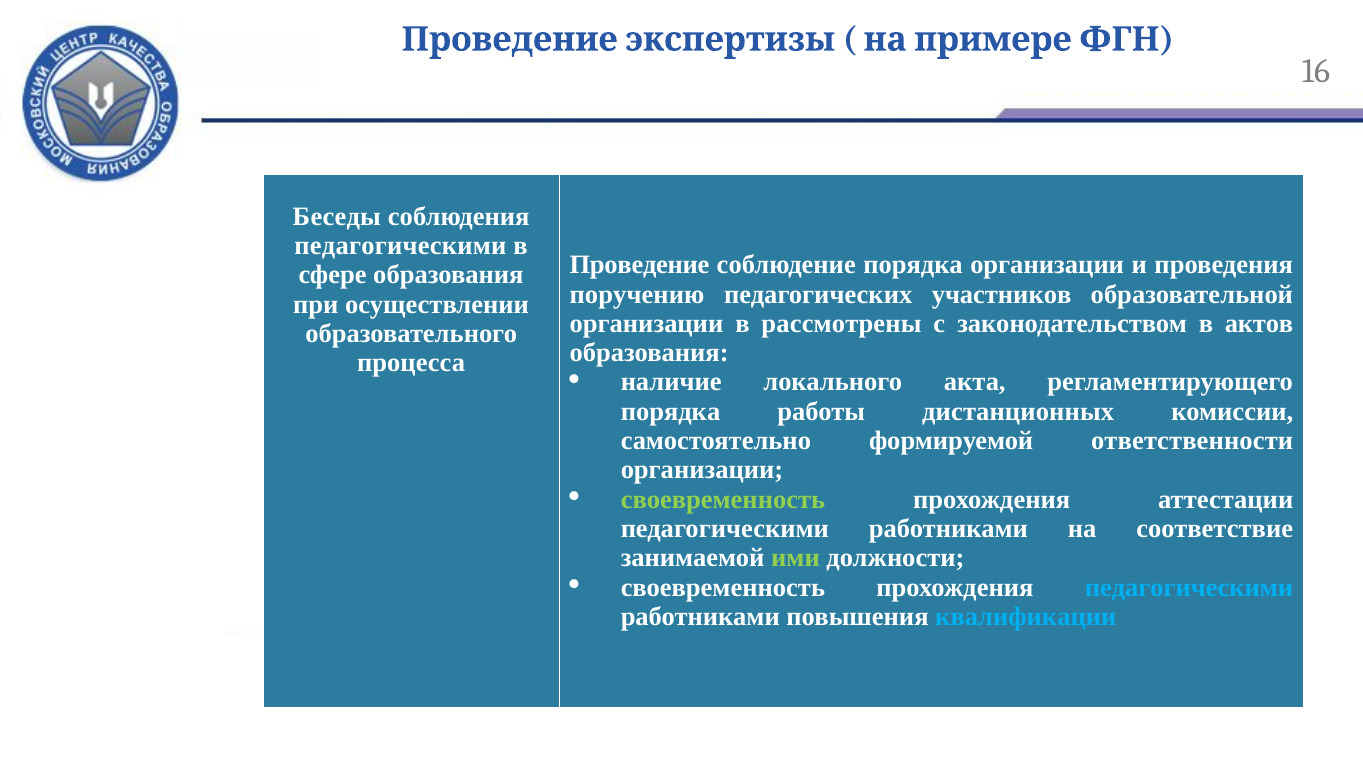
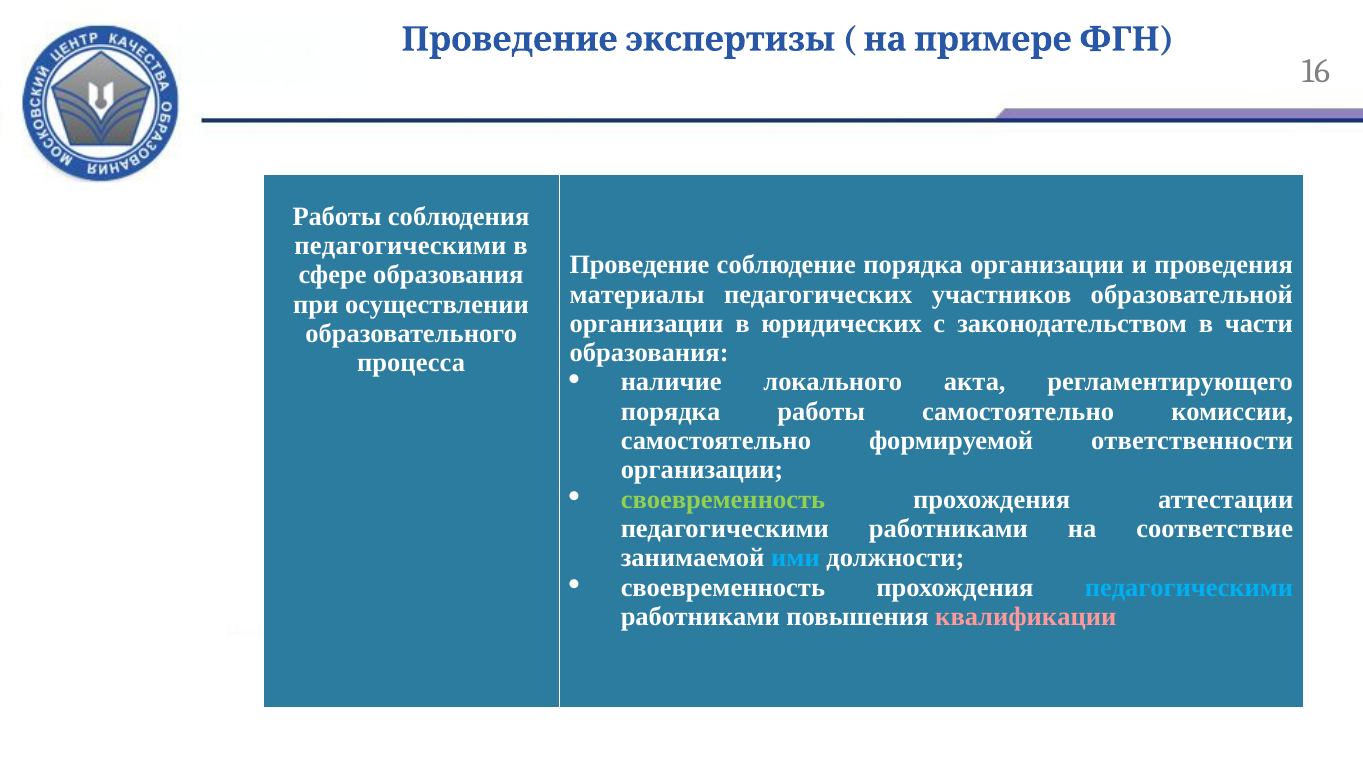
Беседы at (337, 216): Беседы -> Работы
поручению: поручению -> материалы
рассмотрены: рассмотрены -> юридических
актов: актов -> части
работы дистанционных: дистанционных -> самостоятельно
ими colour: light green -> light blue
квалификации colour: light blue -> pink
